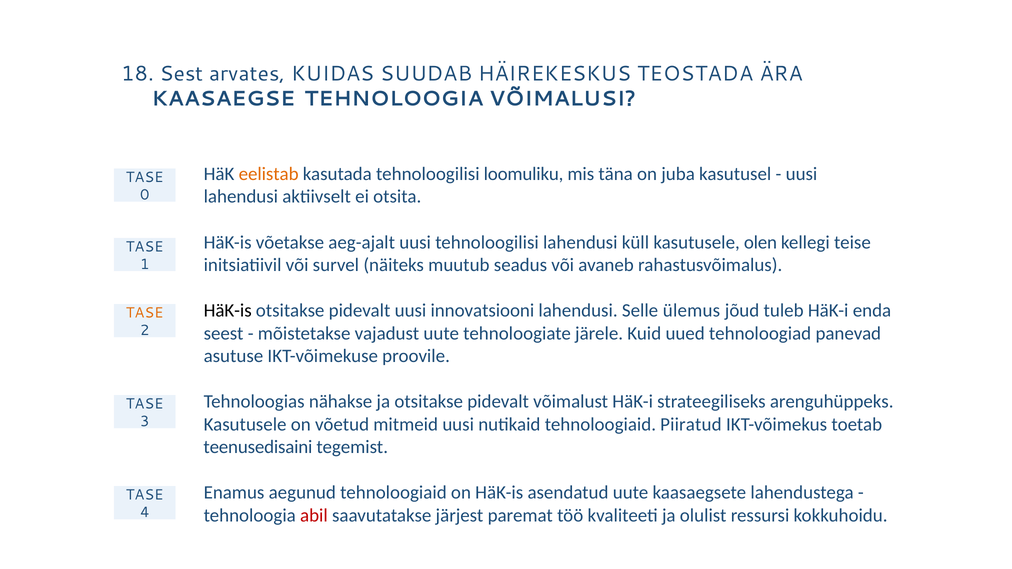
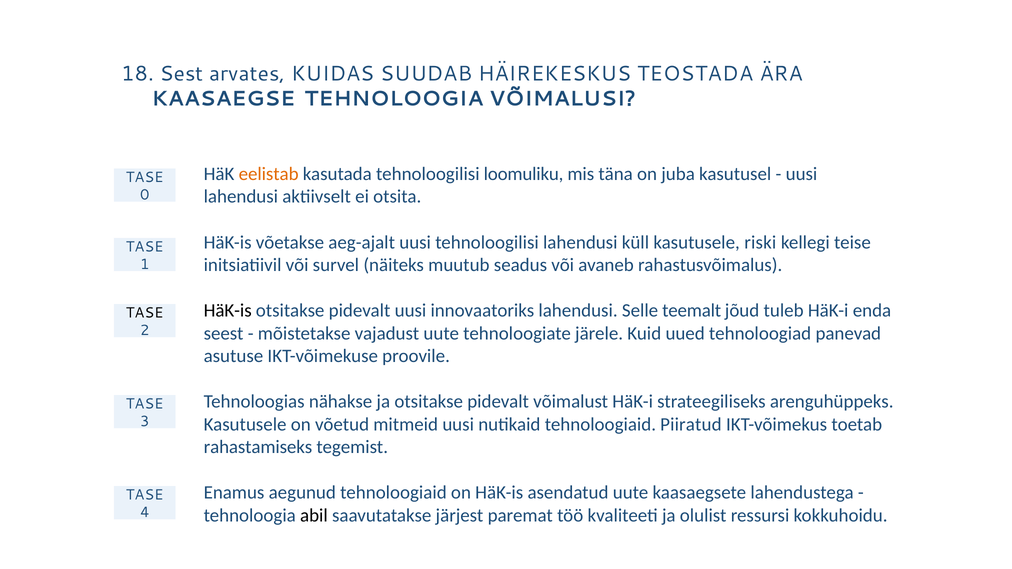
olen: olen -> riski
innovatsiooni: innovatsiooni -> innovaatoriks
ülemus: ülemus -> teemalt
TASE at (145, 313) colour: orange -> black
teenusedisaini: teenusedisaini -> rahastamiseks
abil colour: red -> black
